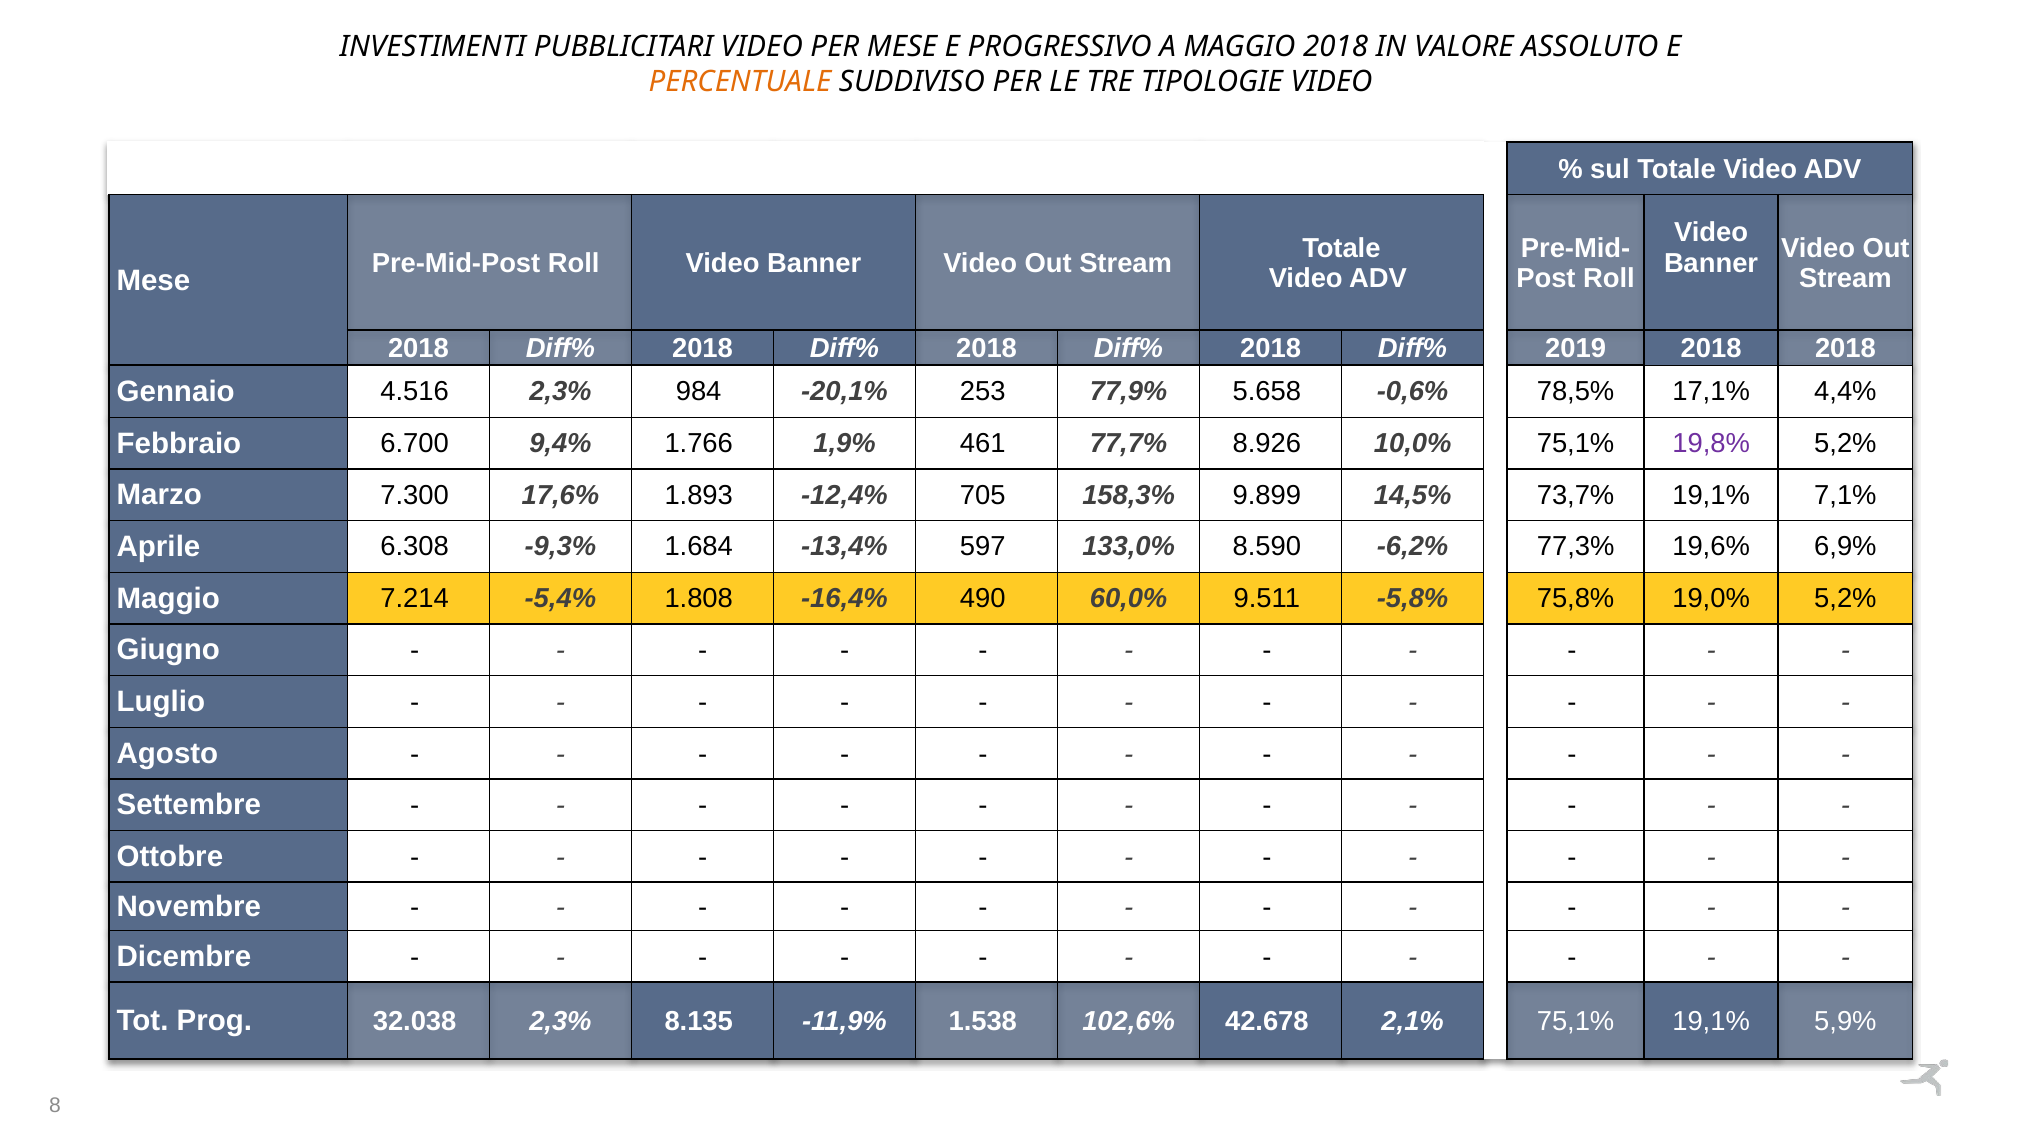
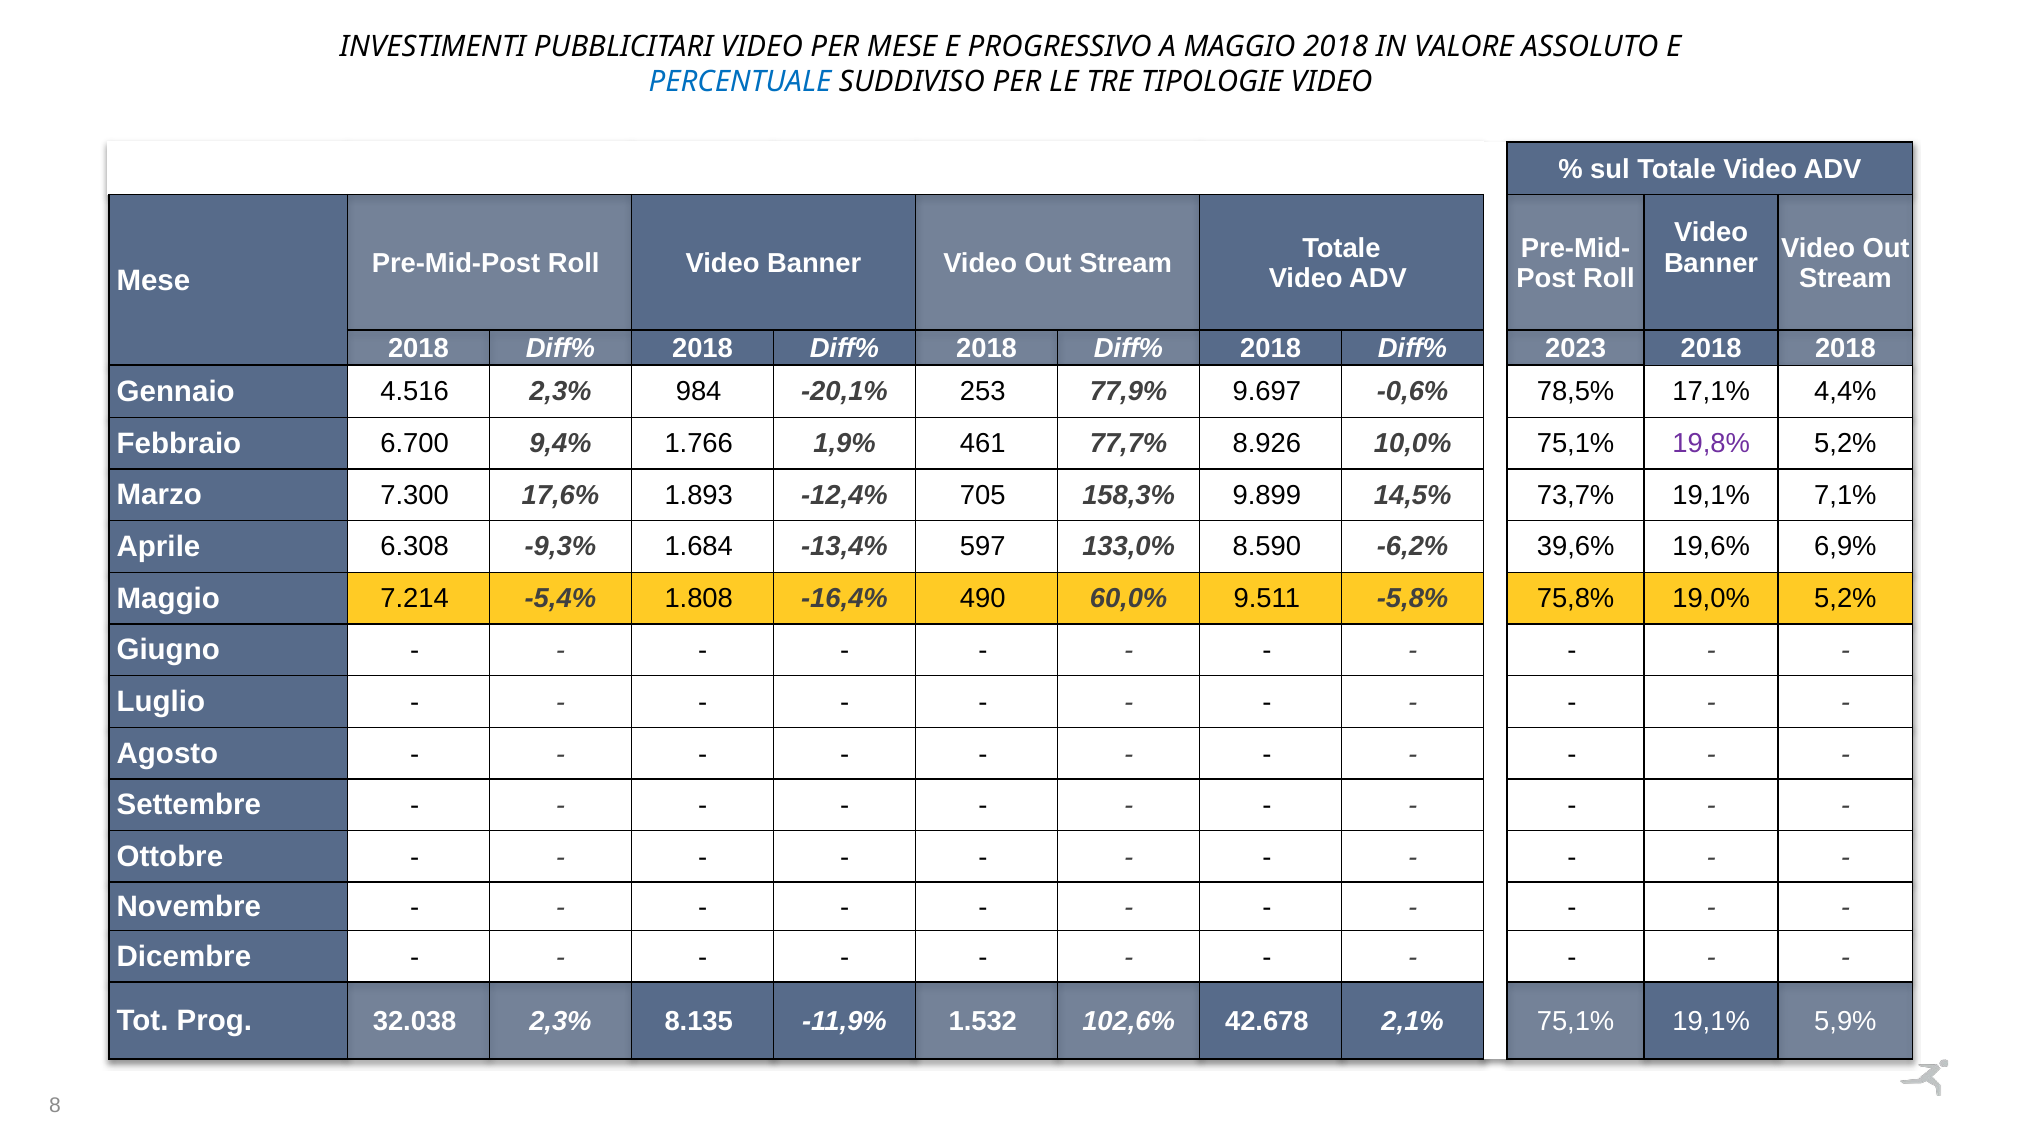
PERCENTUALE colour: orange -> blue
2019: 2019 -> 2023
5.658: 5.658 -> 9.697
77,3%: 77,3% -> 39,6%
1.538: 1.538 -> 1.532
